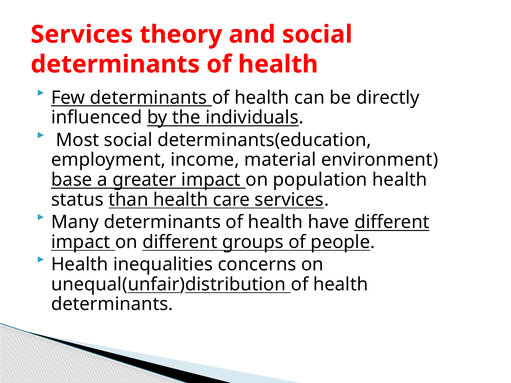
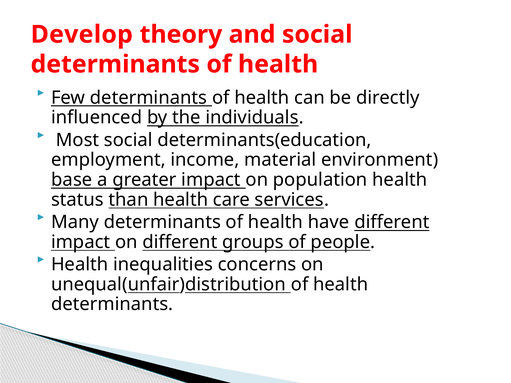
Services at (82, 34): Services -> Develop
